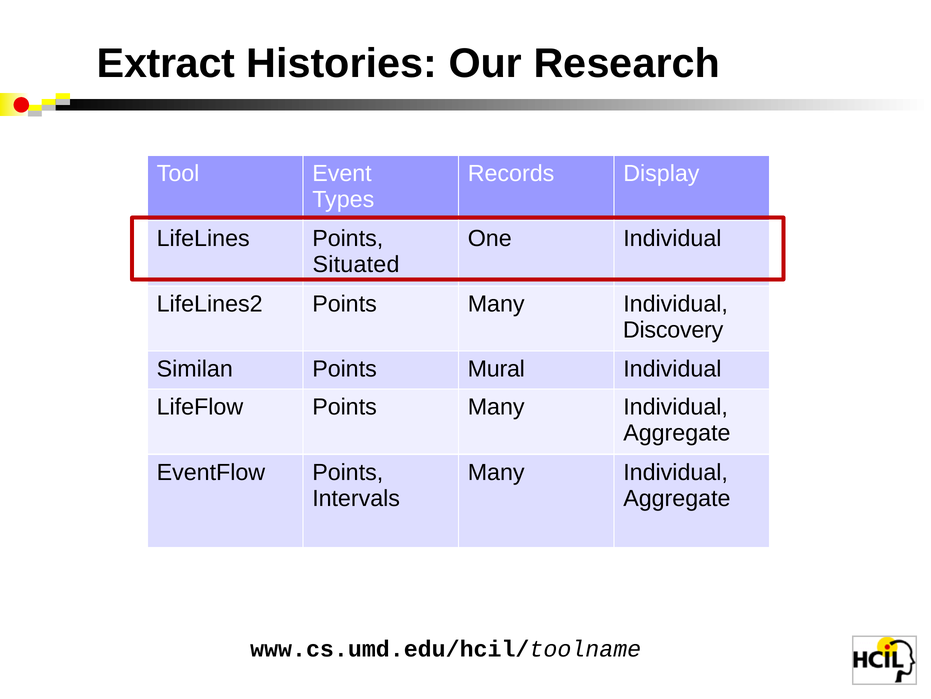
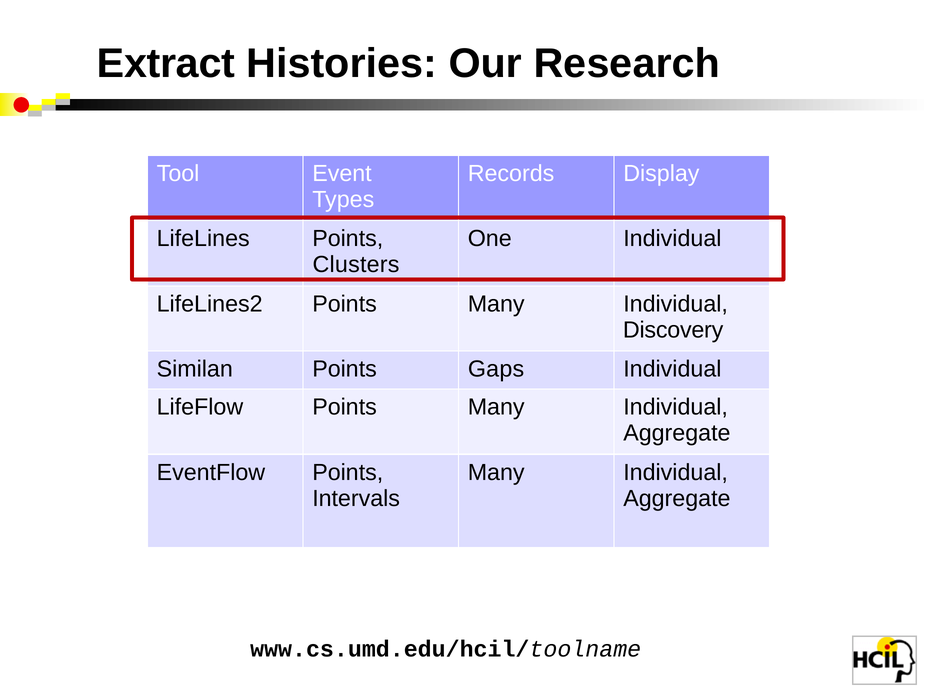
Situated: Situated -> Clusters
Mural: Mural -> Gaps
